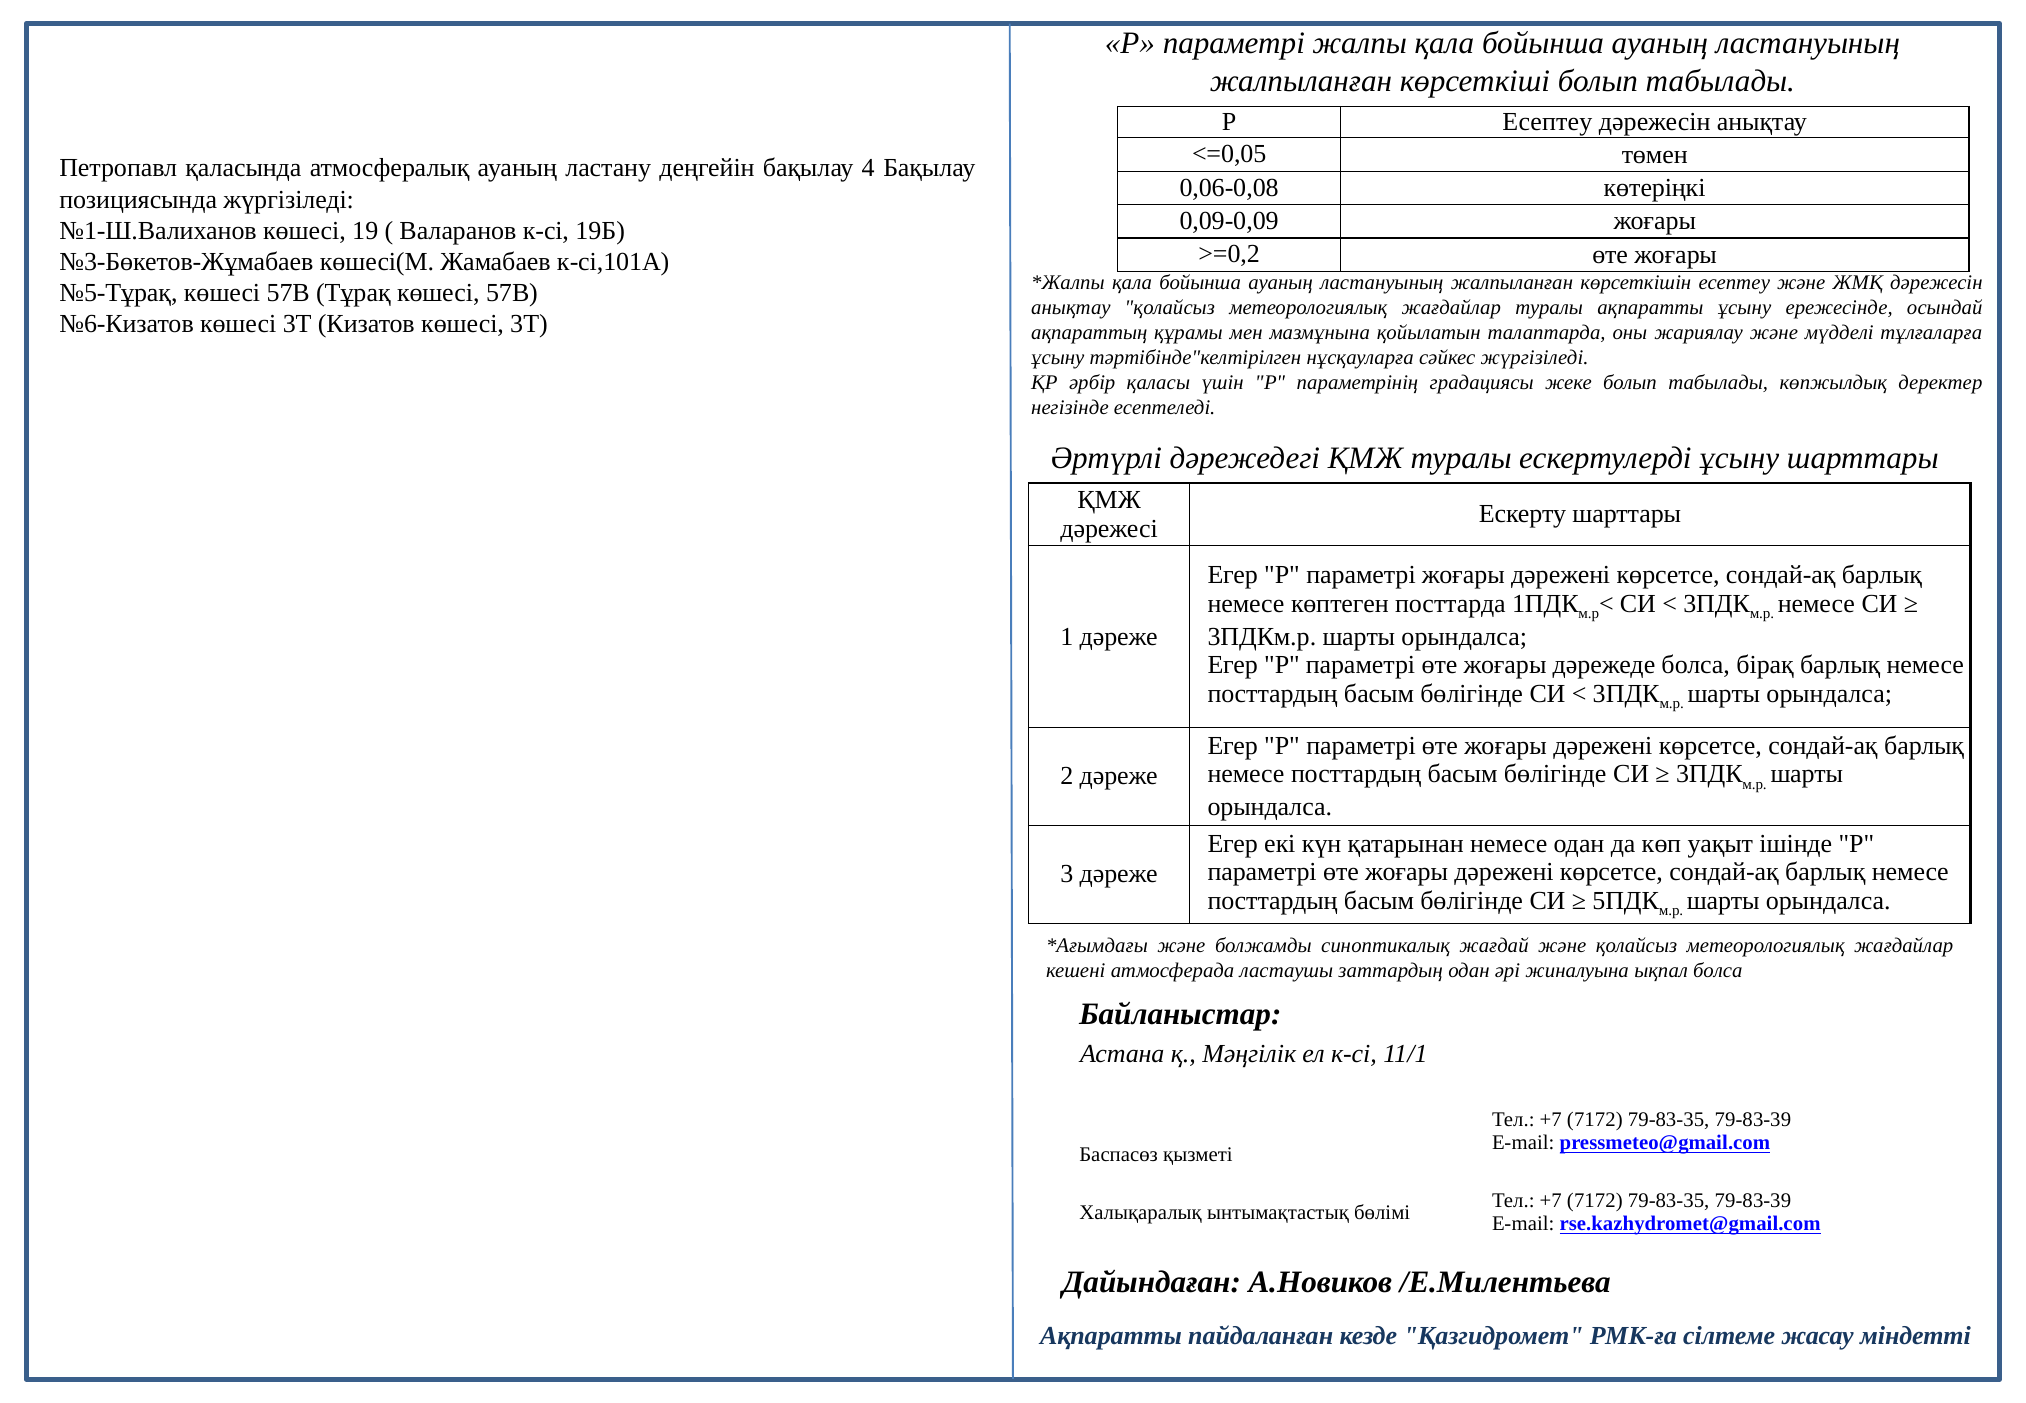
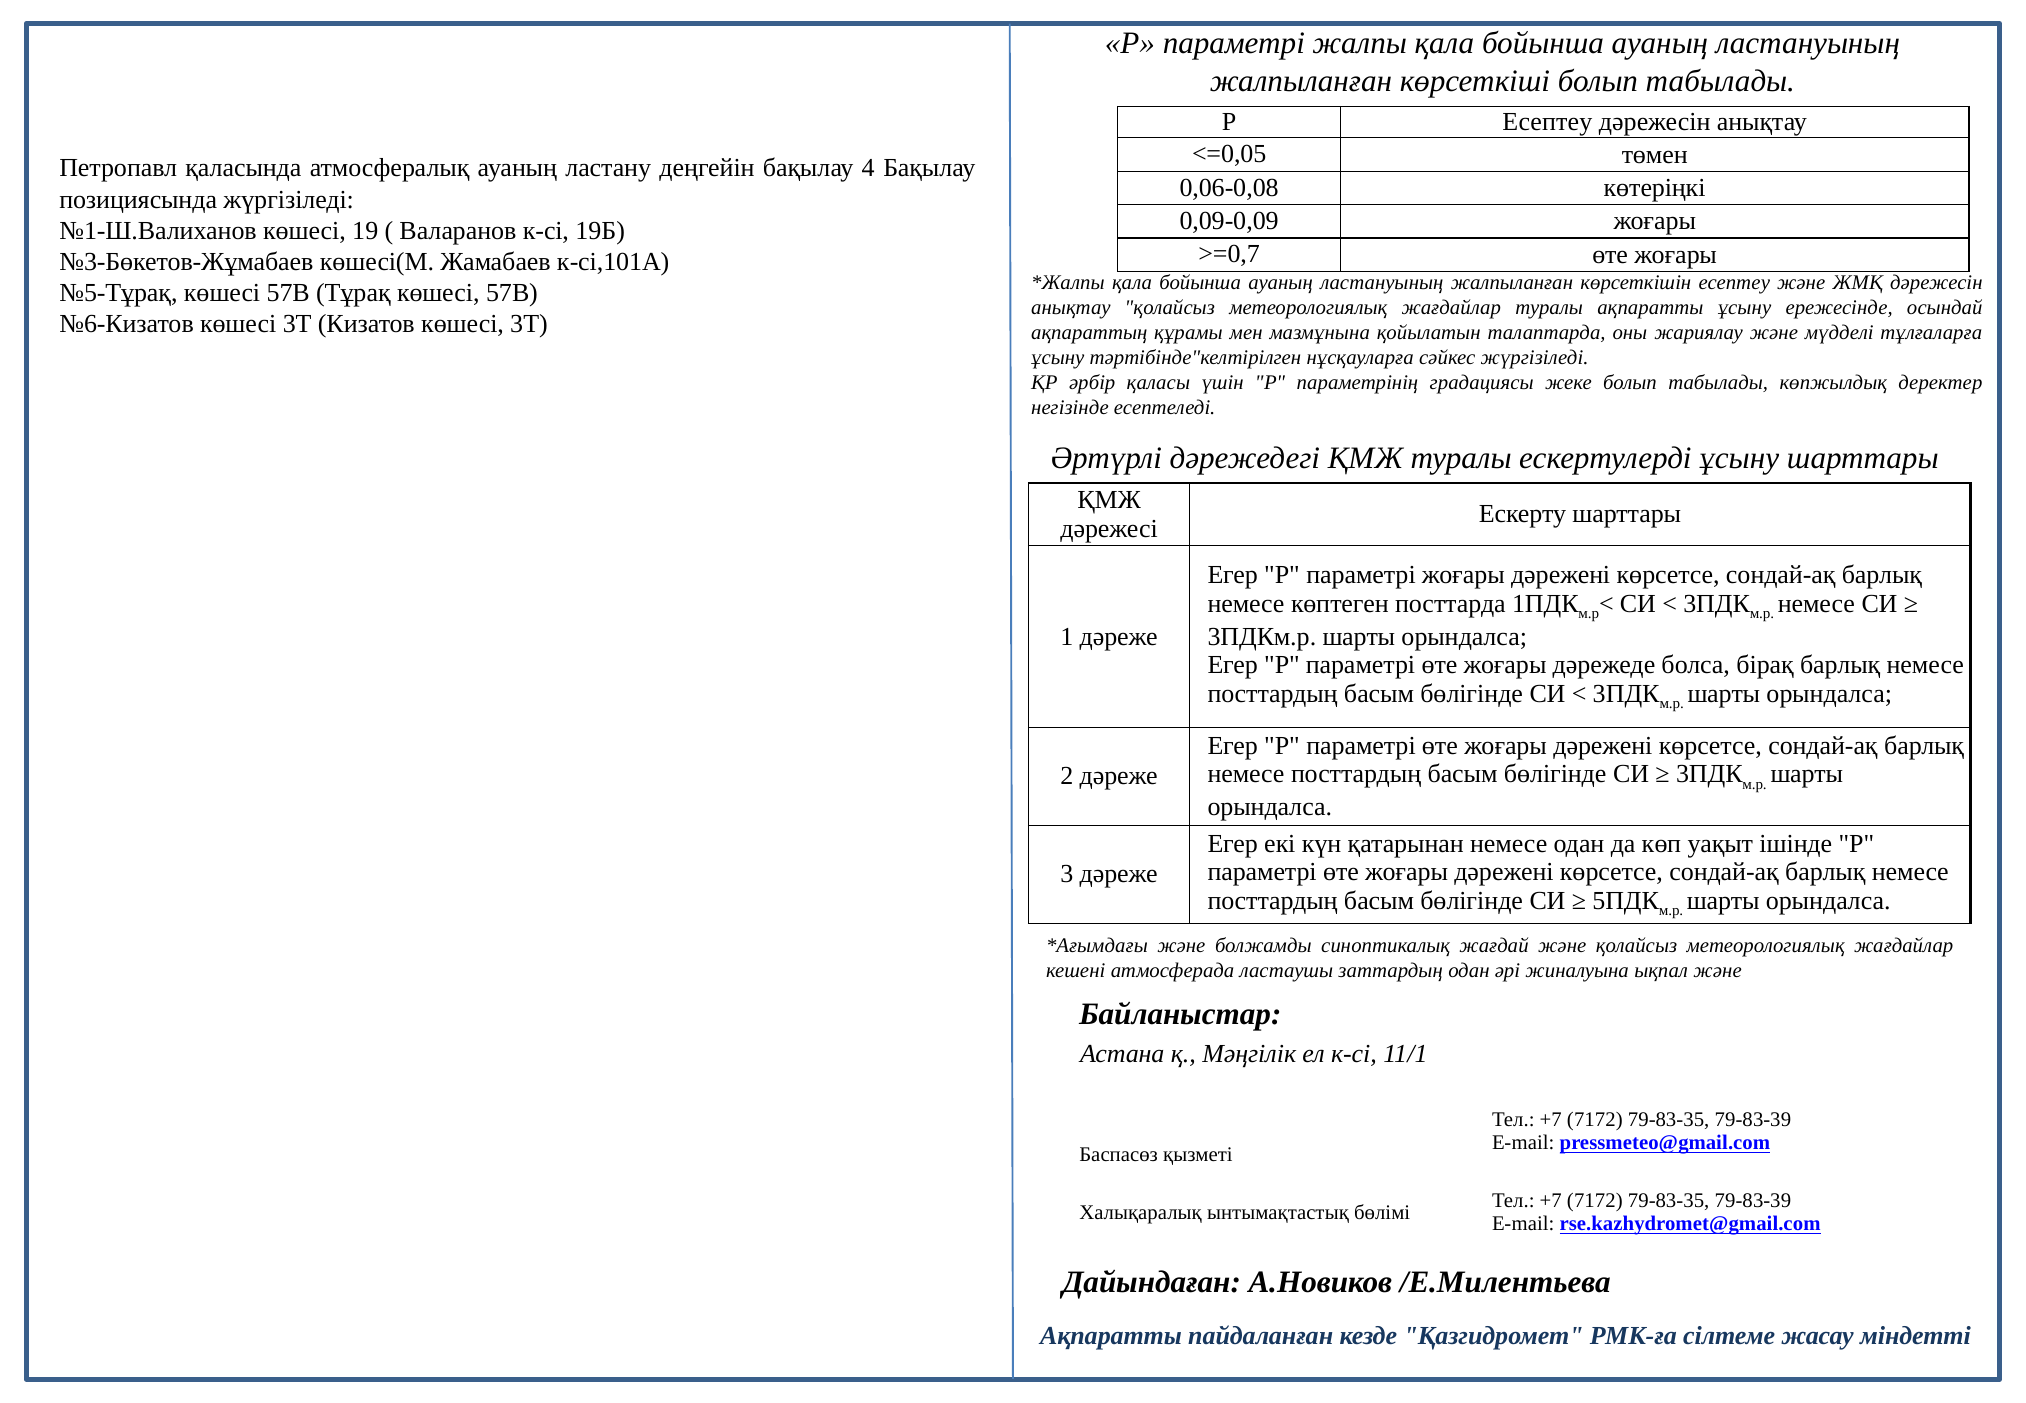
>=0,2: >=0,2 -> >=0,7
ықпал болса: болса -> және
